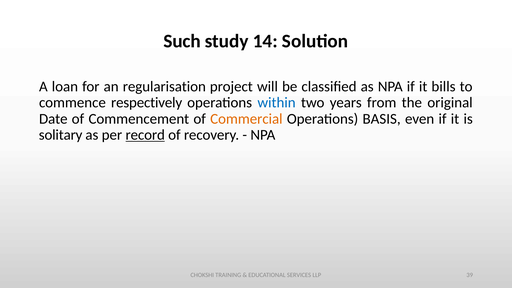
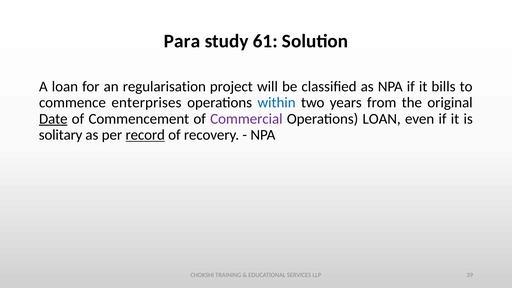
Such: Such -> Para
14: 14 -> 61
respectively: respectively -> enterprises
Date underline: none -> present
Commercial colour: orange -> purple
Operations BASIS: BASIS -> LOAN
